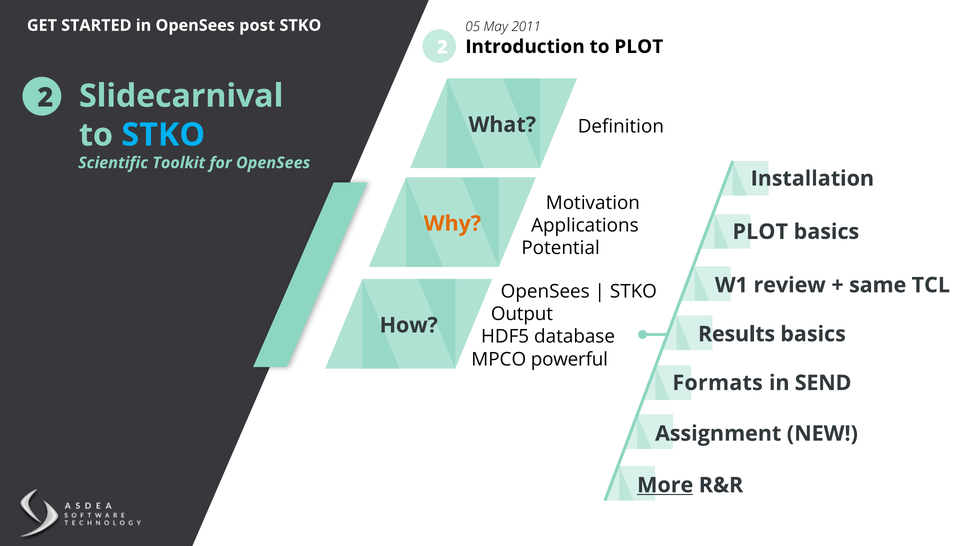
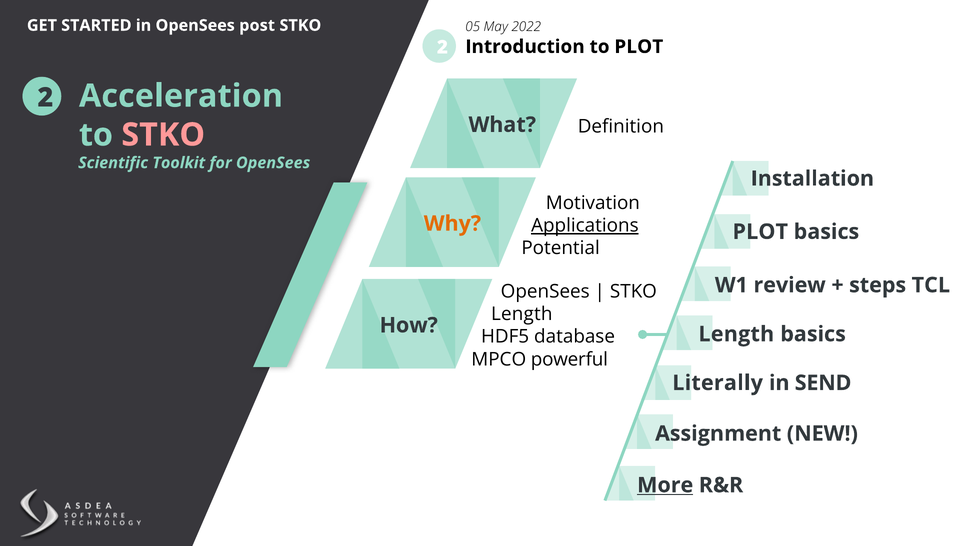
2011: 2011 -> 2022
Slidecarnival: Slidecarnival -> Acceleration
STKO at (163, 135) colour: light blue -> pink
Applications underline: none -> present
same: same -> steps
Output at (522, 314): Output -> Length
Results at (737, 334): Results -> Length
Formats: Formats -> Literally
